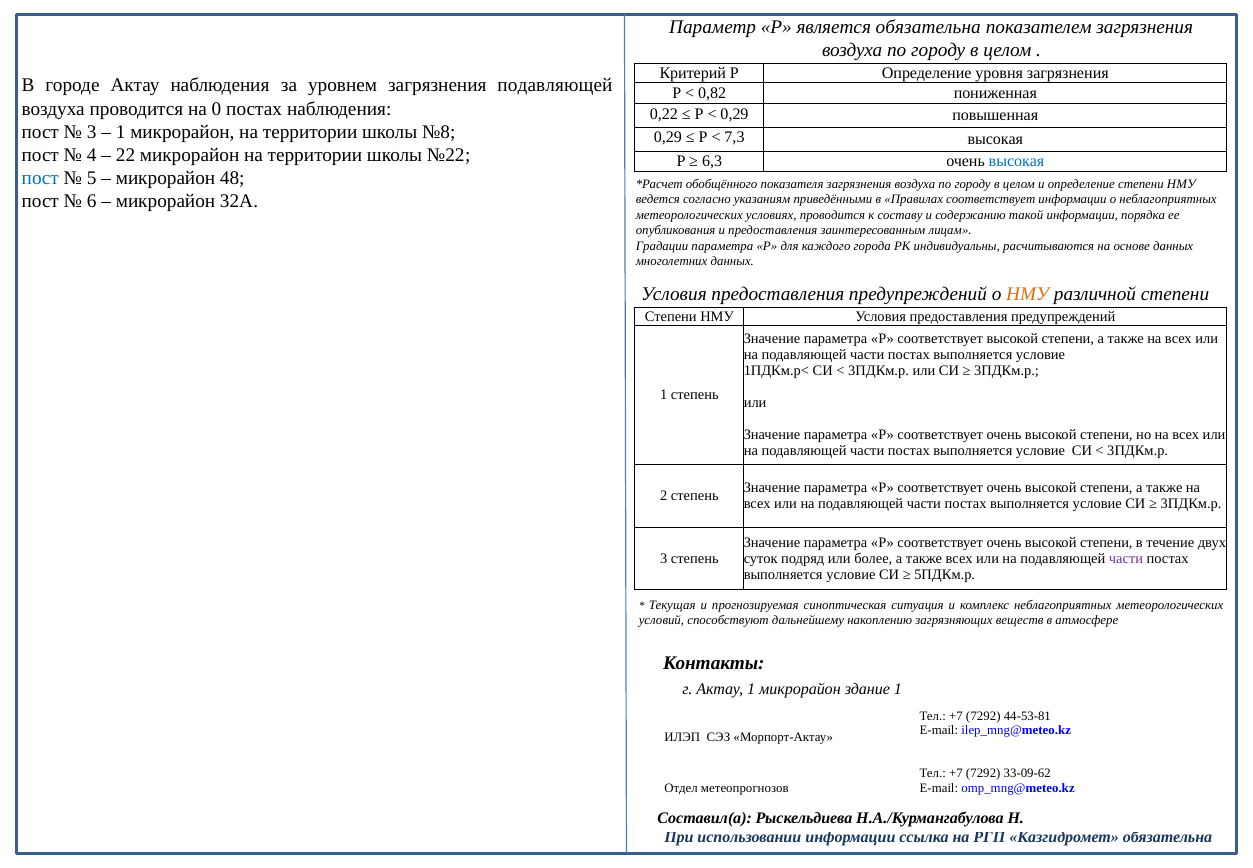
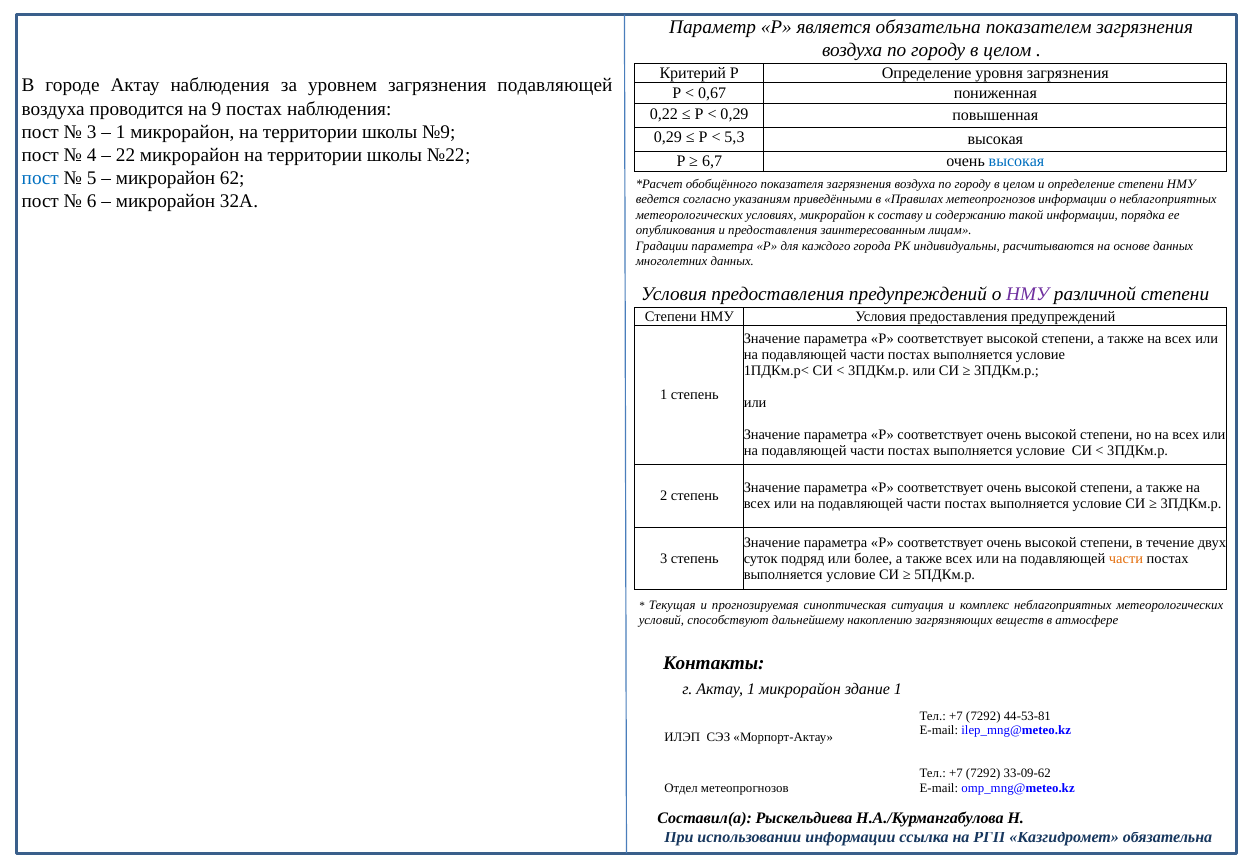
0,82: 0,82 -> 0,67
0: 0 -> 9
№8: №8 -> №9
7,3: 7,3 -> 5,3
6,3: 6,3 -> 6,7
48: 48 -> 62
Правилах соответствует: соответствует -> метеопрогнозов
условиях проводится: проводится -> микрорайон
НМУ at (1028, 294) colour: orange -> purple
части at (1126, 558) colour: purple -> orange
